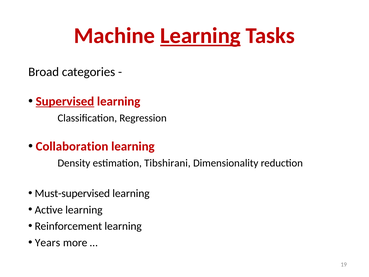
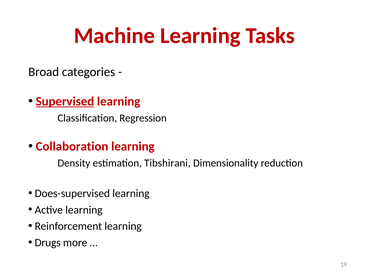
Learning at (200, 36) underline: present -> none
Must-supervised: Must-supervised -> Does-supervised
Years: Years -> Drugs
